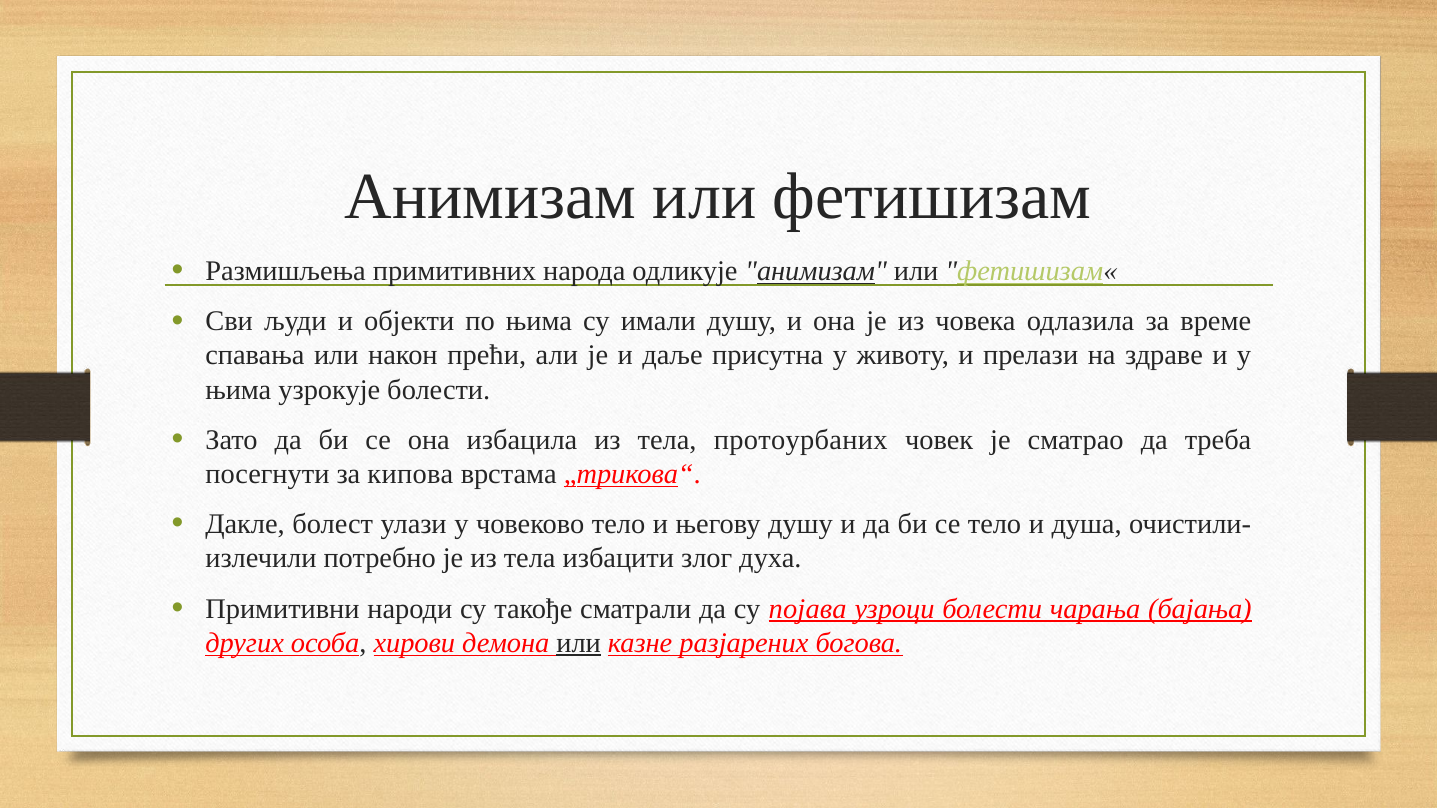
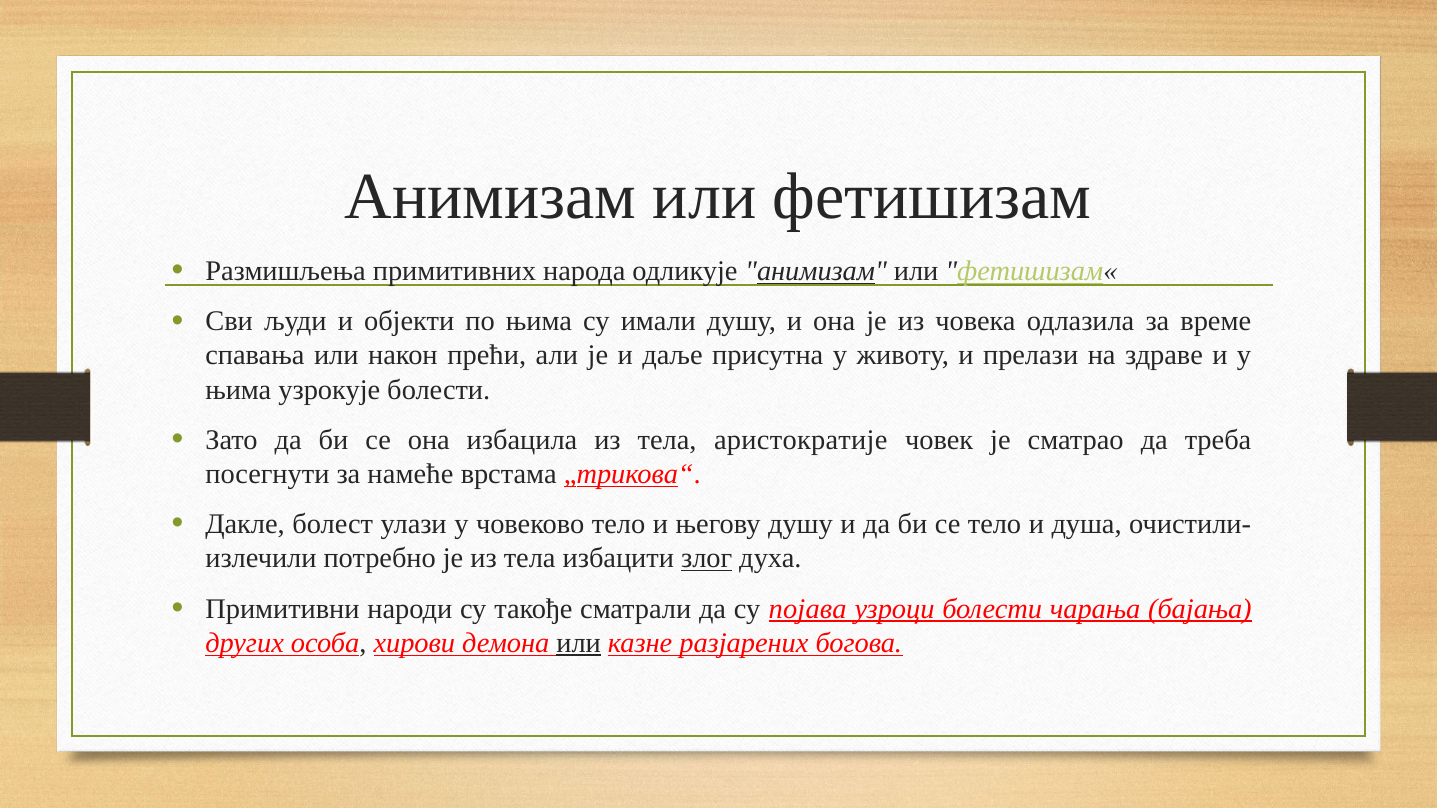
протоурбаних: протоурбаних -> аристократије
кипова: кипова -> намеће
злог underline: none -> present
